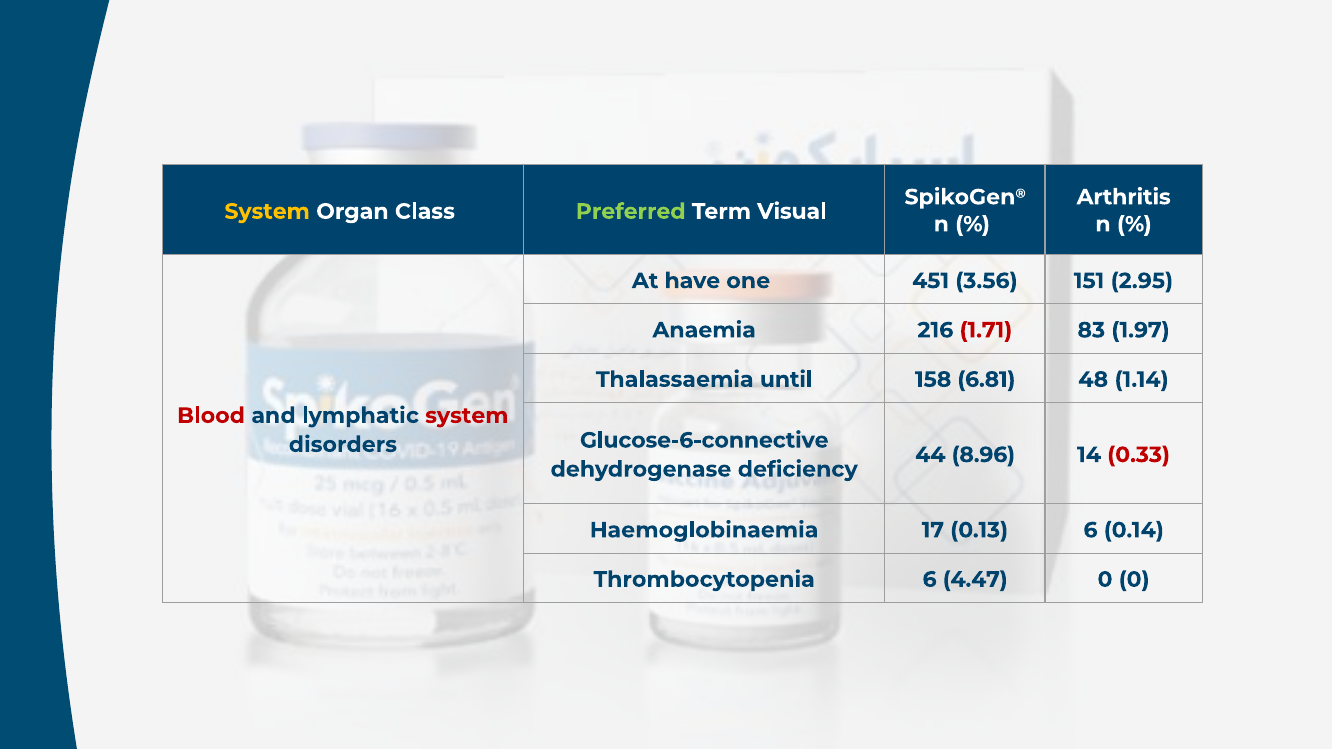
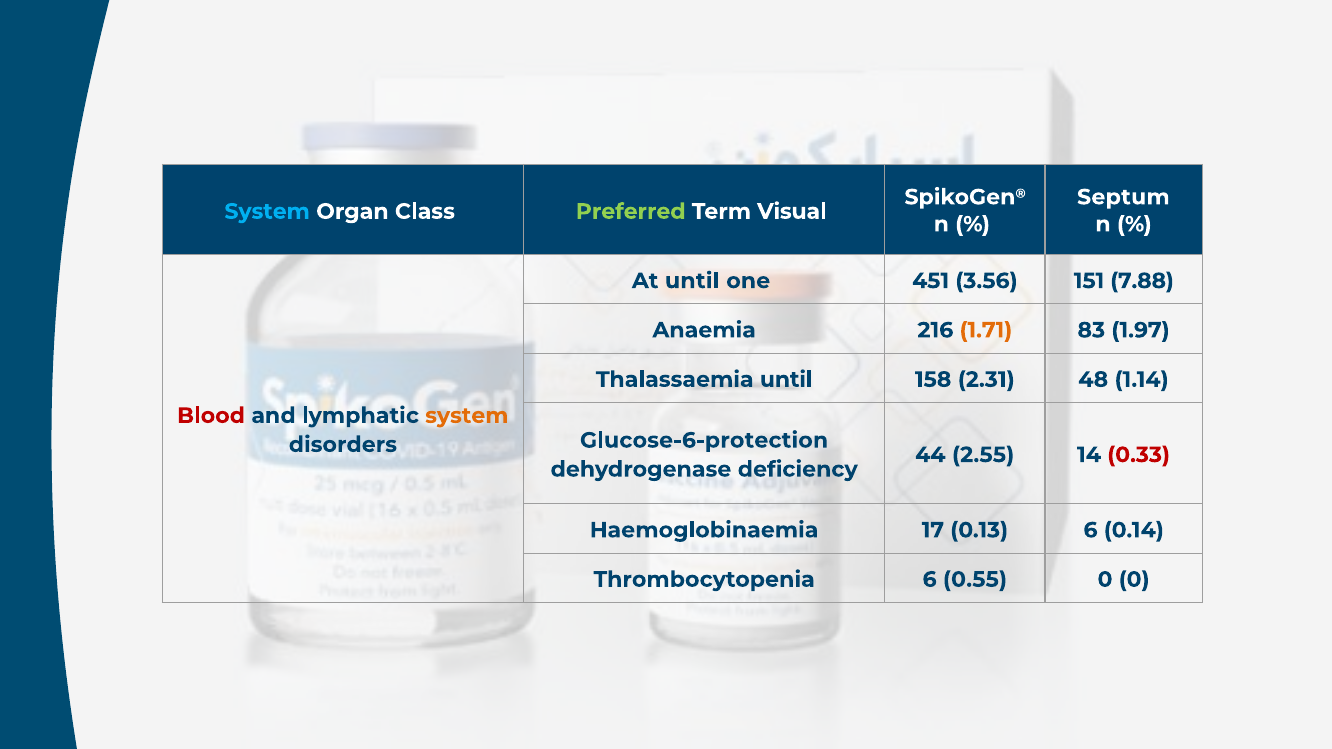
Arthritis: Arthritis -> Septum
System at (267, 212) colour: yellow -> light blue
At have: have -> until
2.95: 2.95 -> 7.88
1.71 colour: red -> orange
6.81: 6.81 -> 2.31
system at (467, 416) colour: red -> orange
Glucose-6-connective: Glucose-6-connective -> Glucose-6-protection
8.96: 8.96 -> 2.55
4.47: 4.47 -> 0.55
